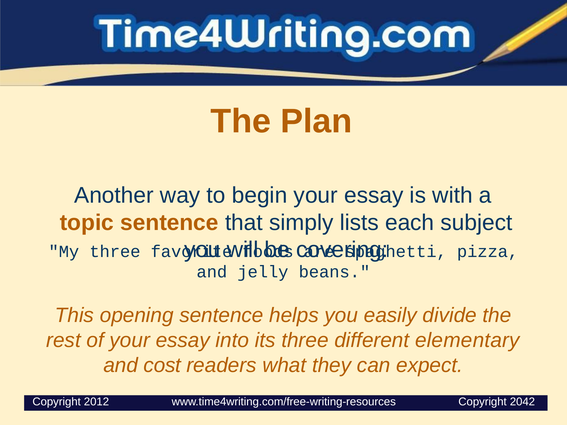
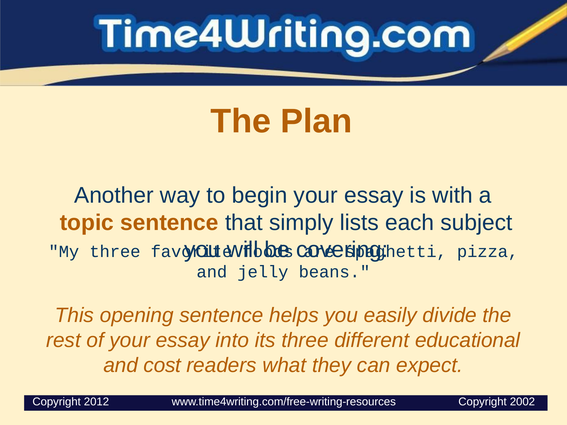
elementary: elementary -> educational
2042: 2042 -> 2002
